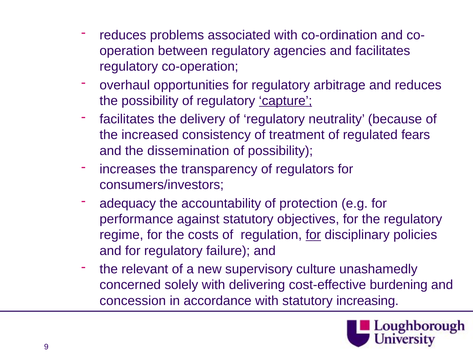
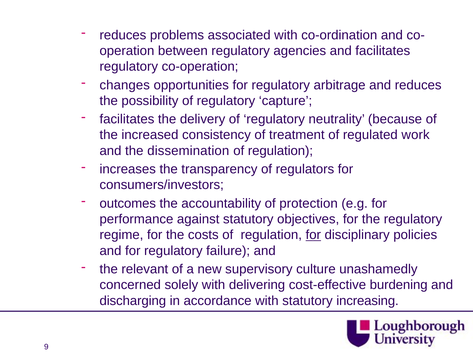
overhaul: overhaul -> changes
capture underline: present -> none
fears: fears -> work
possibility at (280, 151): possibility -> regulation
adequacy: adequacy -> outcomes
concession: concession -> discharging
